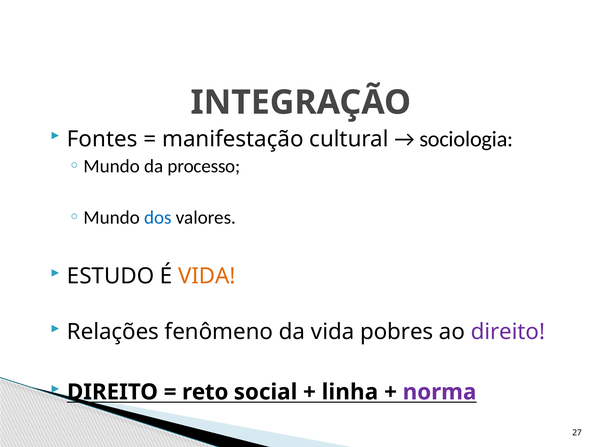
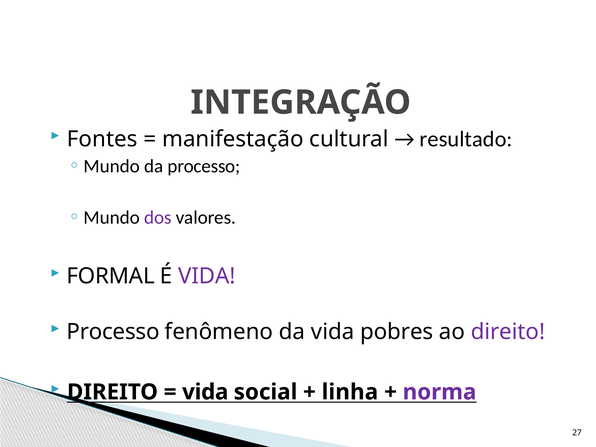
sociologia: sociologia -> resultado
dos colour: blue -> purple
ESTUDO: ESTUDO -> FORMAL
VIDA at (207, 276) colour: orange -> purple
Relações at (113, 332): Relações -> Processo
reto at (205, 392): reto -> vida
